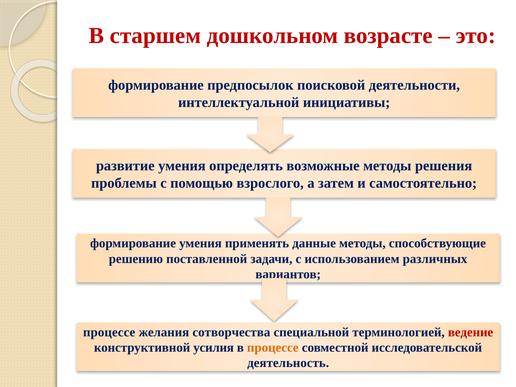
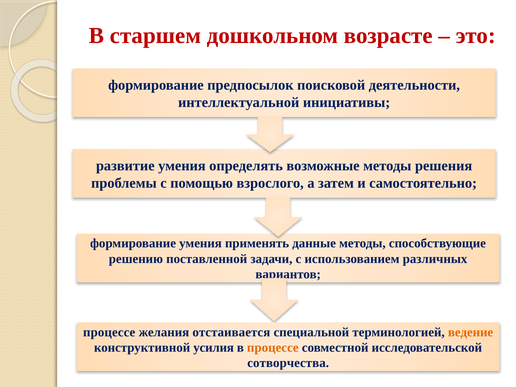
сотворчества: сотворчества -> отстаивается
ведение colour: red -> orange
деятельность: деятельность -> сотворчества
